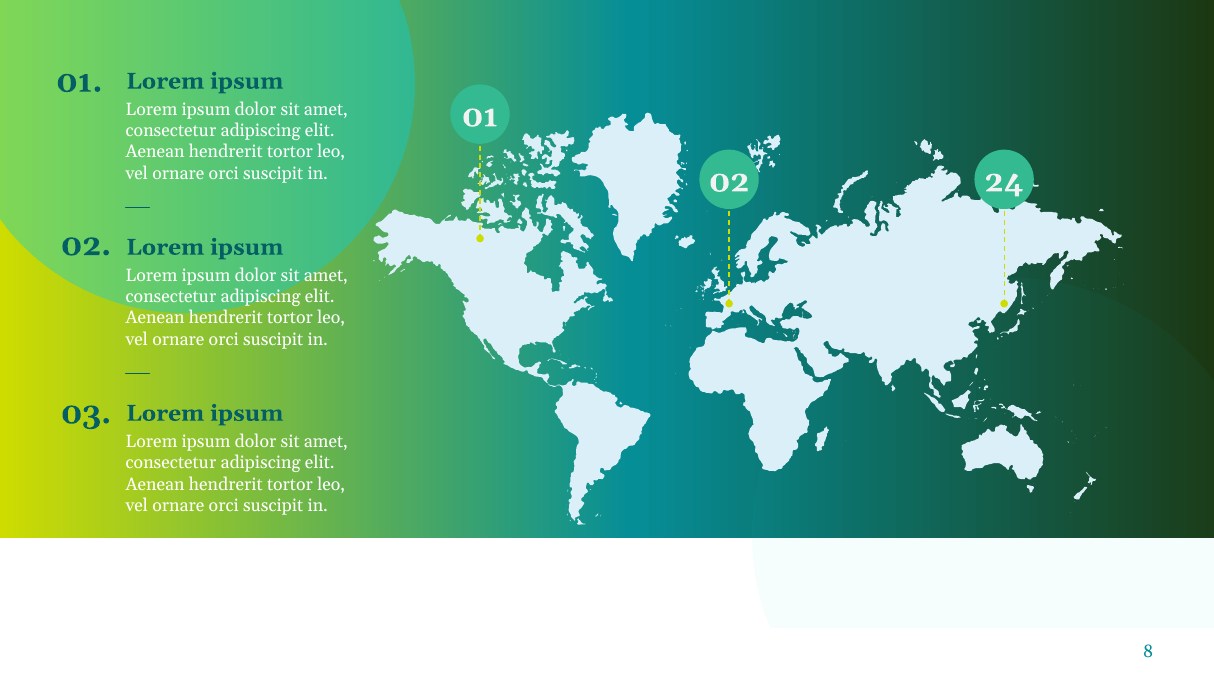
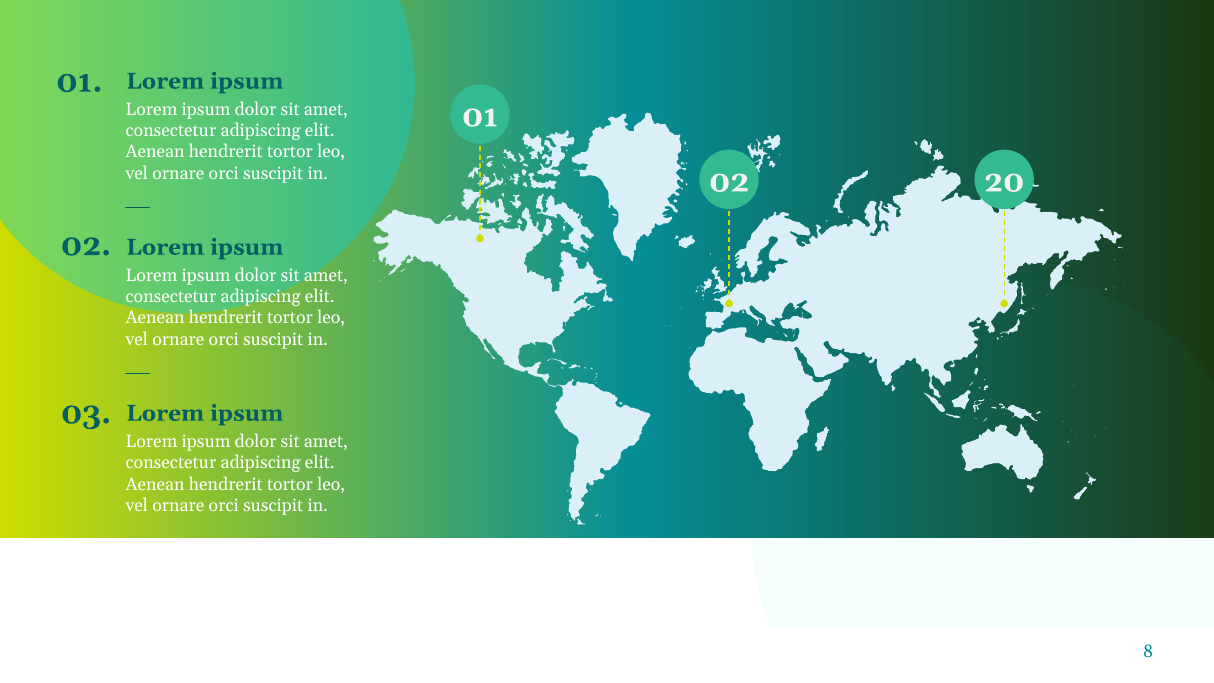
24: 24 -> 20
